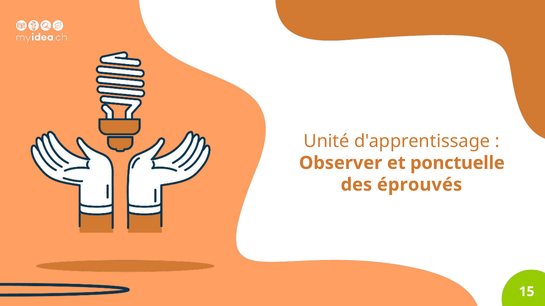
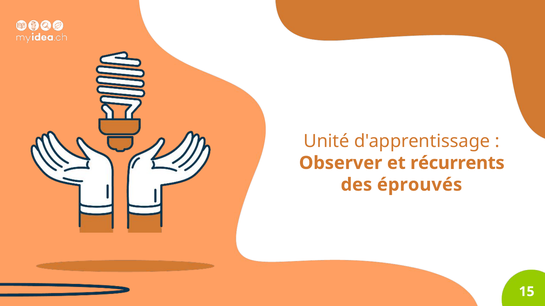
ponctuelle: ponctuelle -> récurrents
